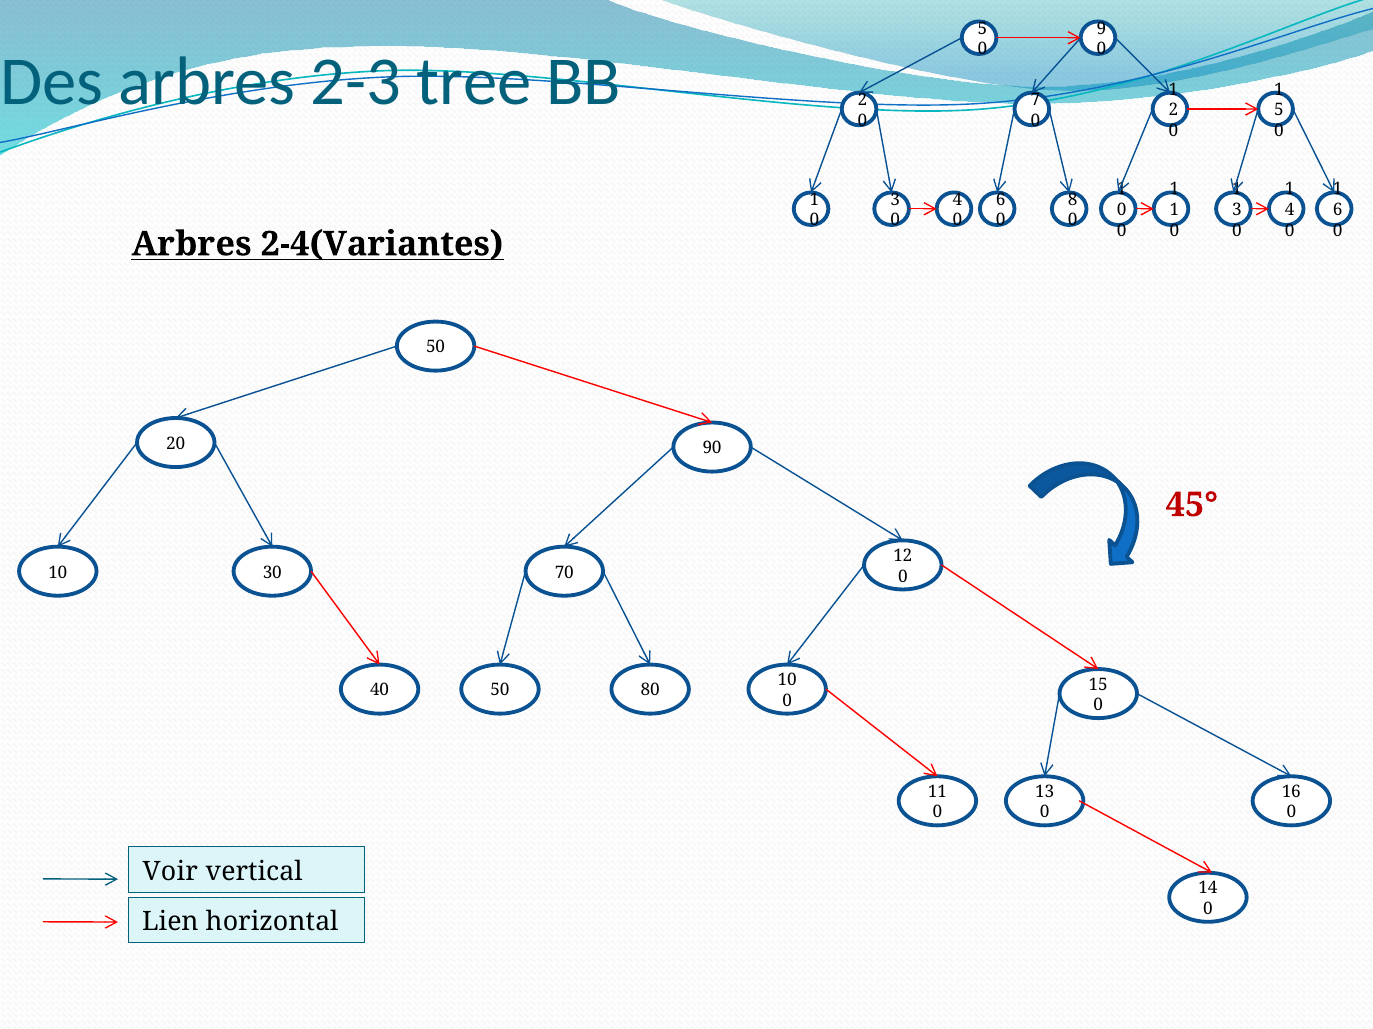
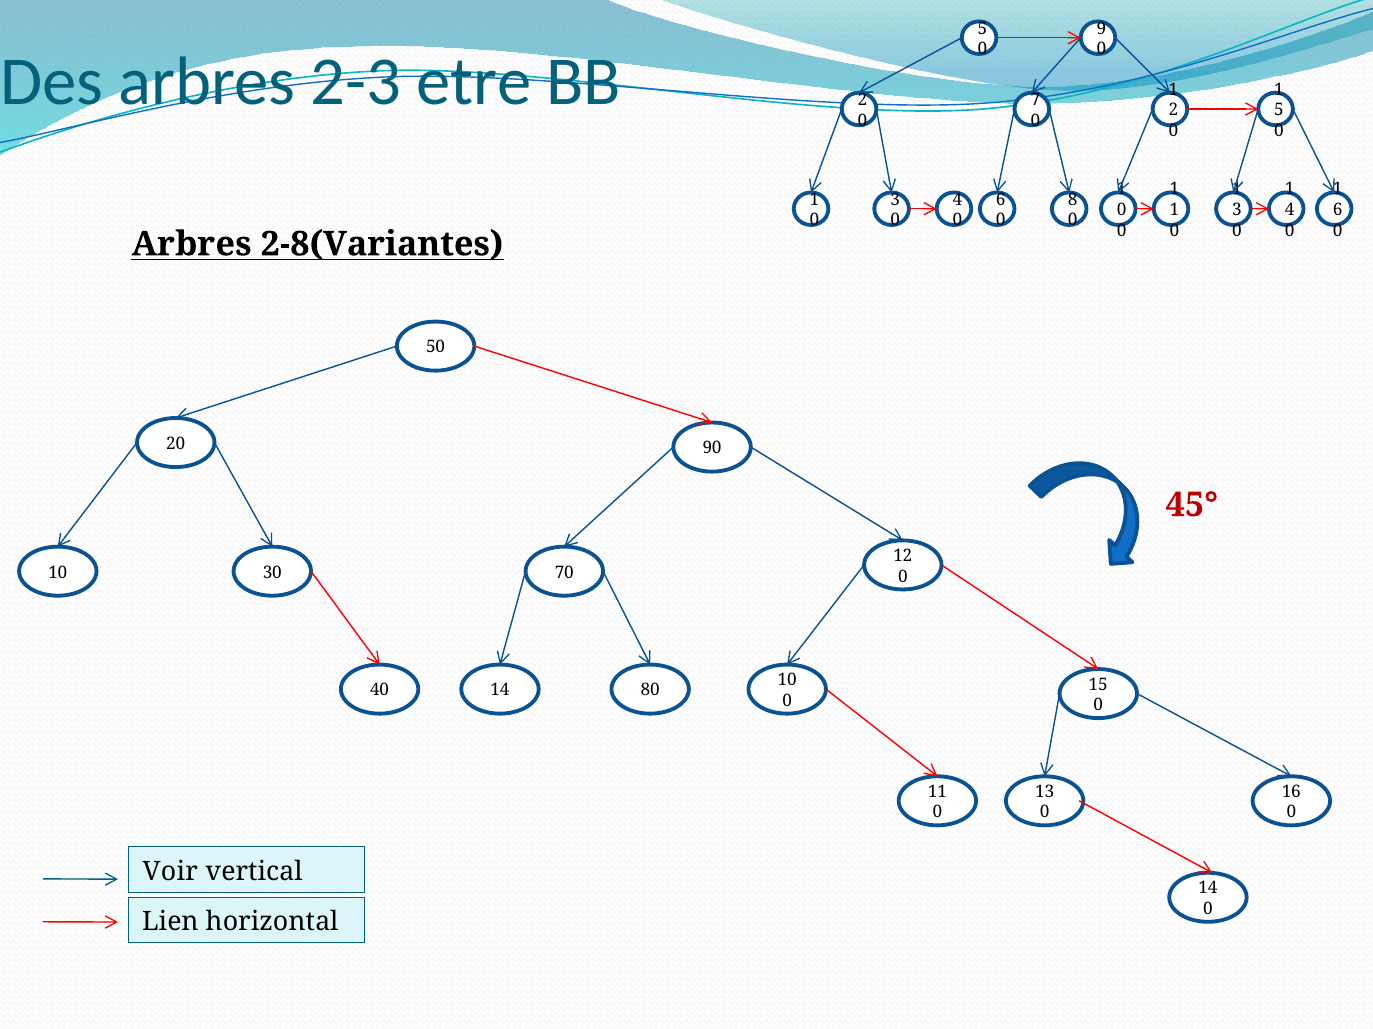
tree: tree -> etre
2-4(Variantes: 2-4(Variantes -> 2-8(Variantes
40 50: 50 -> 14
